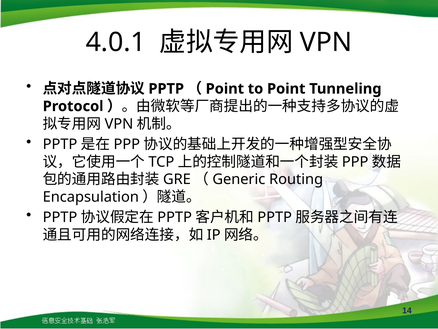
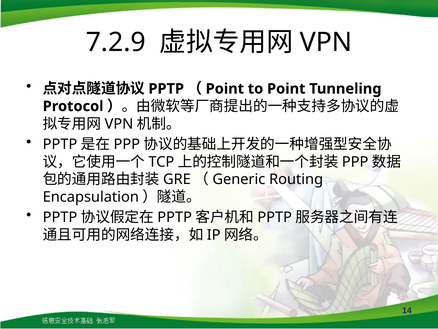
4.0.1: 4.0.1 -> 7.2.9
